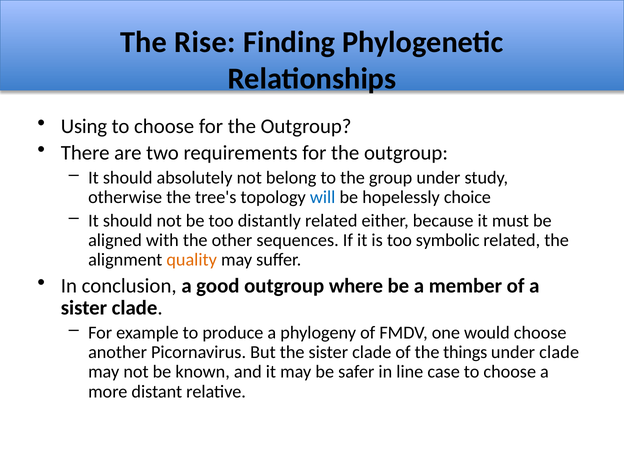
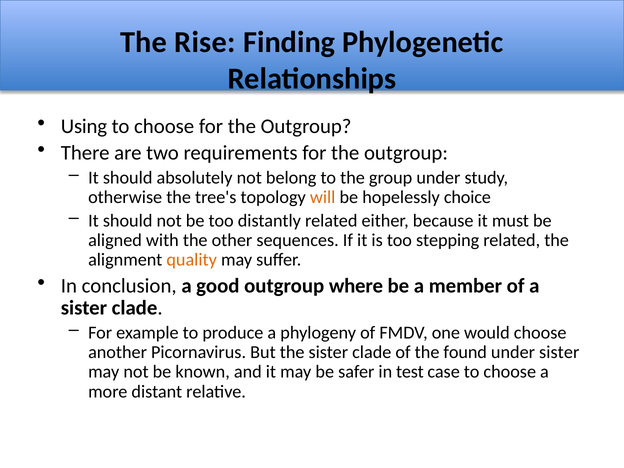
will colour: blue -> orange
symbolic: symbolic -> stepping
things: things -> found
under clade: clade -> sister
line: line -> test
